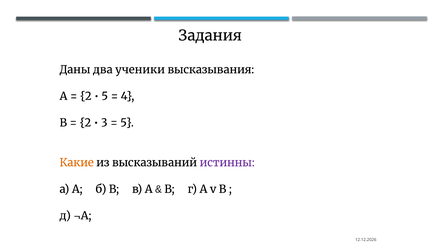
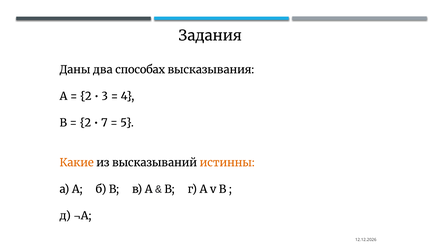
ученики: ученики -> способах
5 at (105, 96): 5 -> 3
3: 3 -> 7
истинны colour: purple -> orange
